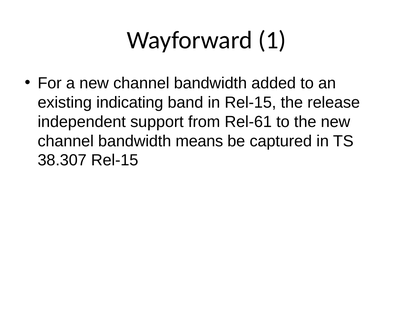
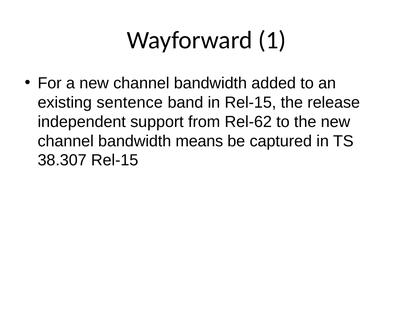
indicating: indicating -> sentence
Rel-61: Rel-61 -> Rel-62
